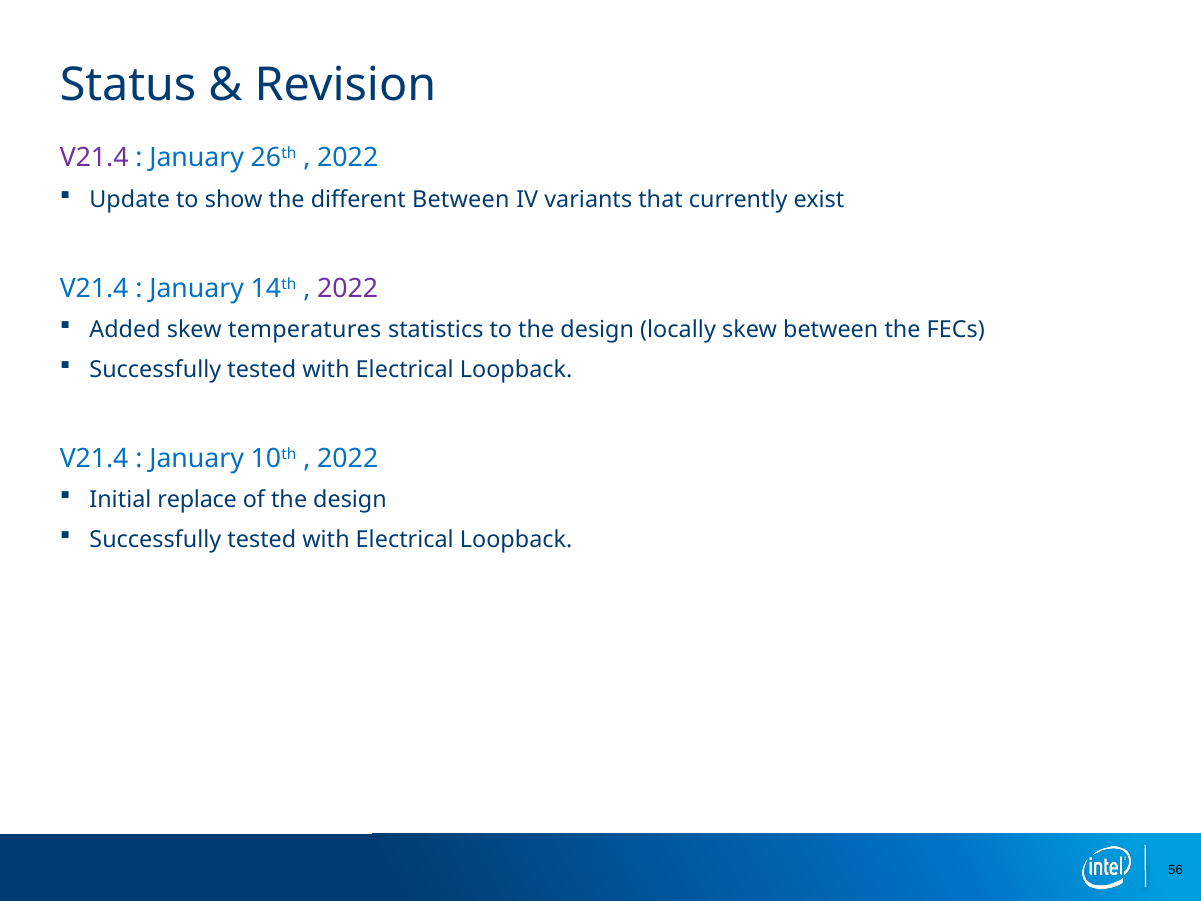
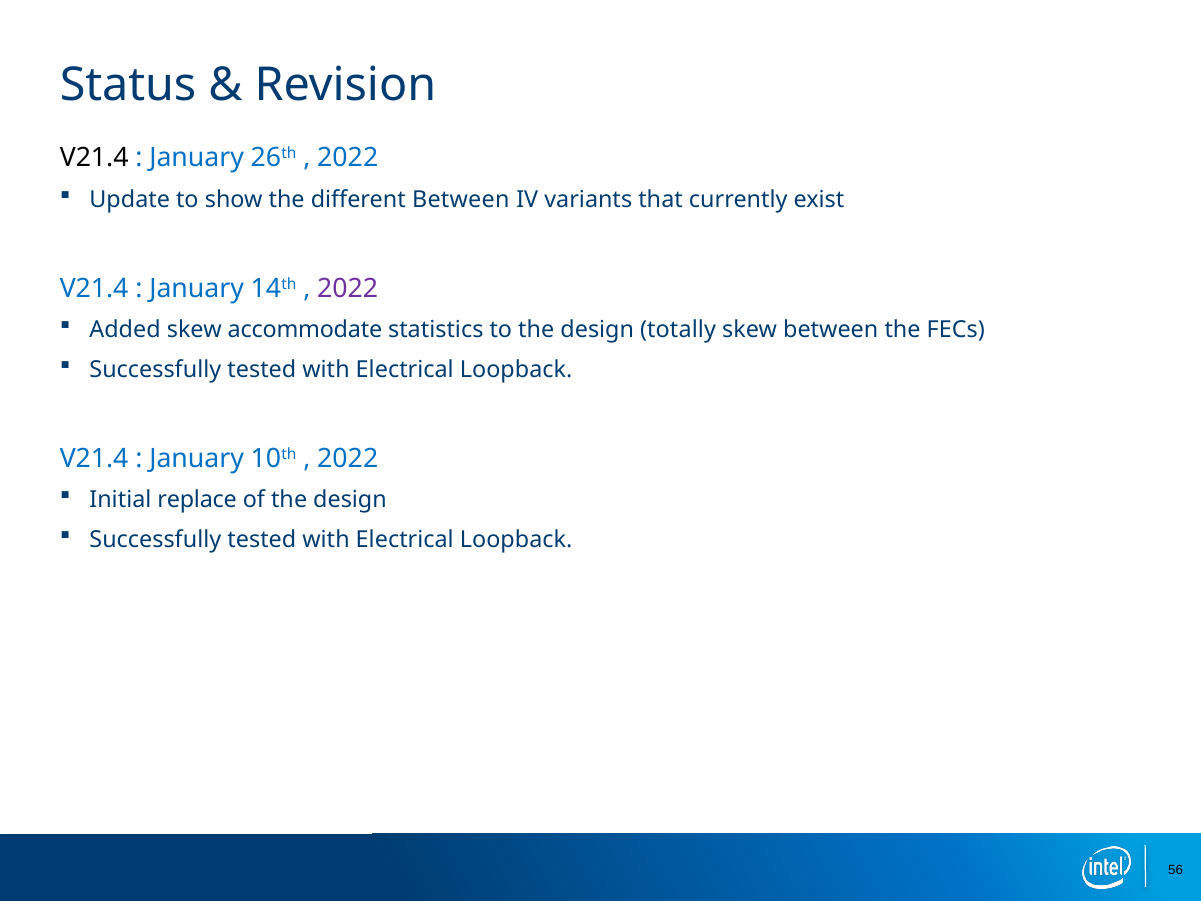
V21.4 at (94, 158) colour: purple -> black
temperatures: temperatures -> accommodate
locally: locally -> totally
